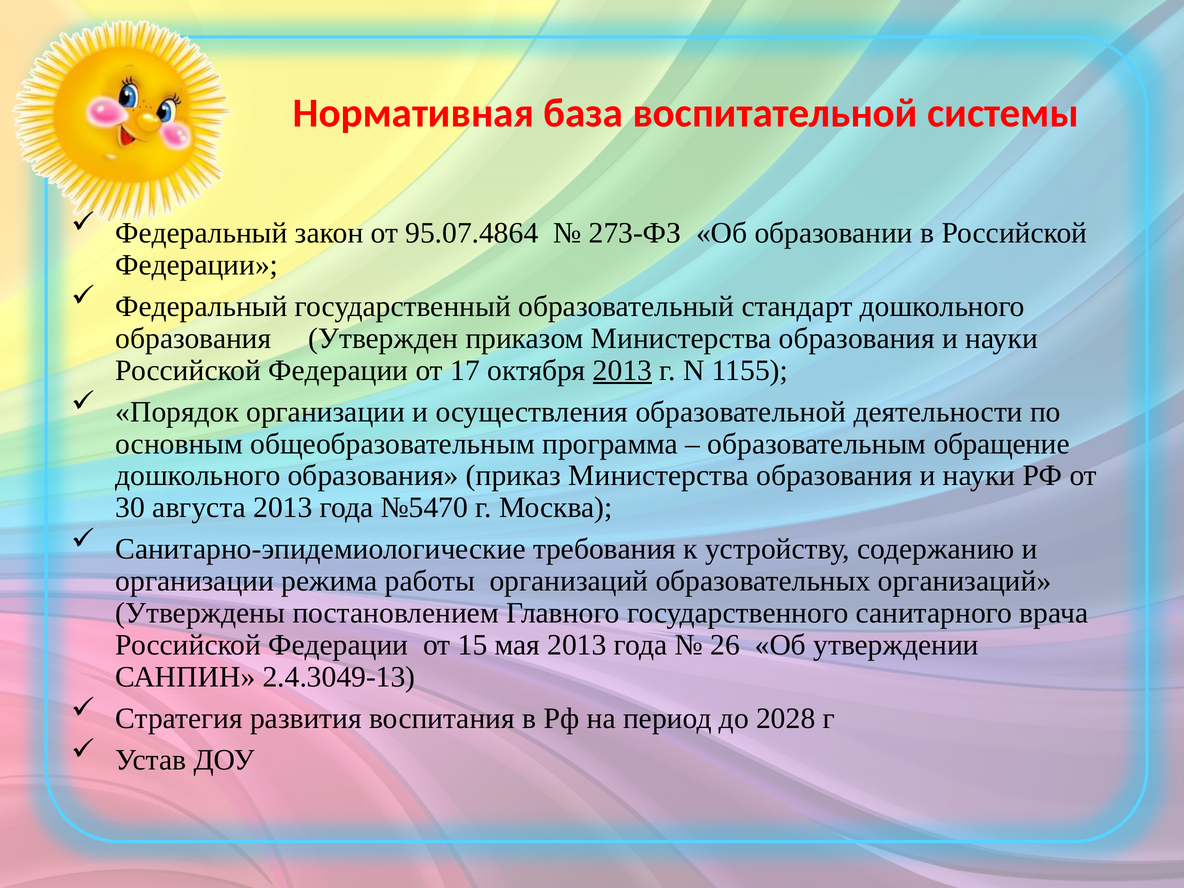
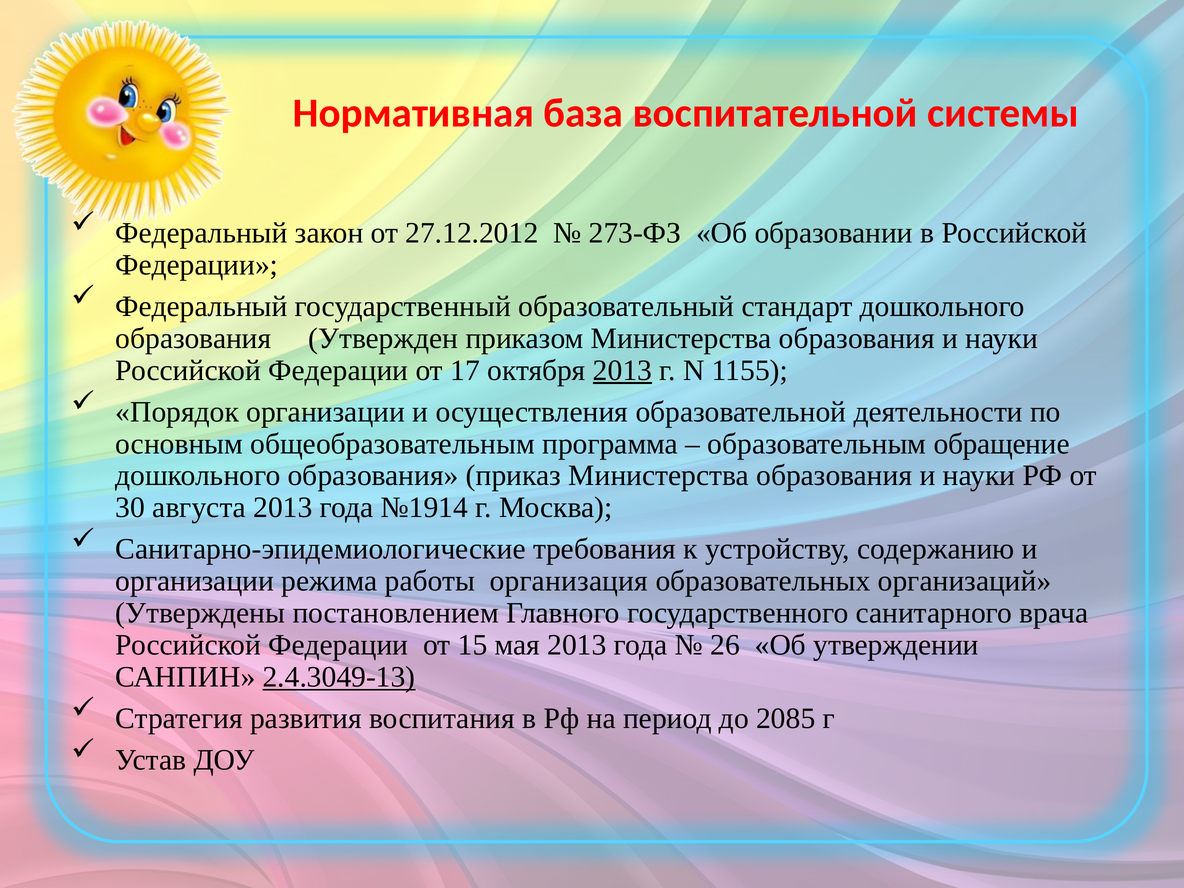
95.07.4864: 95.07.4864 -> 27.12.2012
№5470: №5470 -> №1914
работы организаций: организаций -> организация
2.4.3049-13 underline: none -> present
2028: 2028 -> 2085
